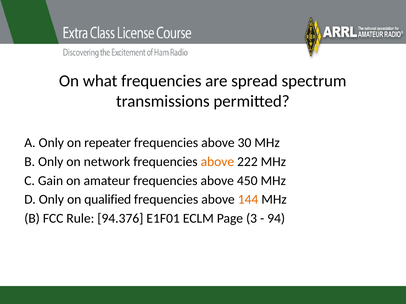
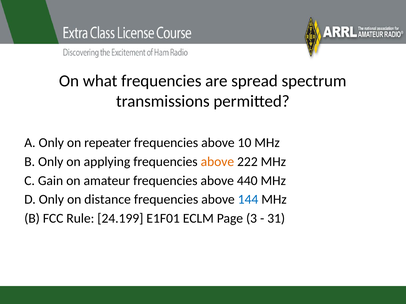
30: 30 -> 10
network: network -> applying
450: 450 -> 440
qualified: qualified -> distance
144 colour: orange -> blue
94.376: 94.376 -> 24.199
94: 94 -> 31
